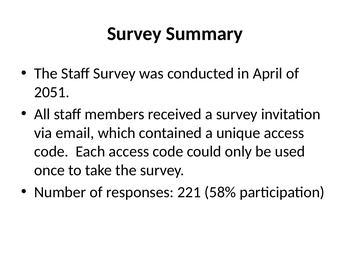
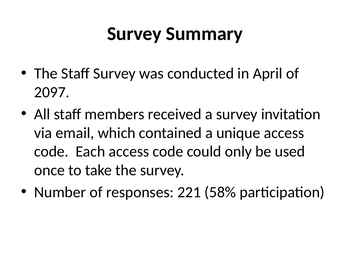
2051: 2051 -> 2097
